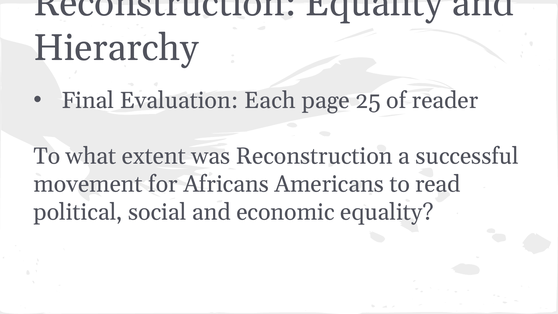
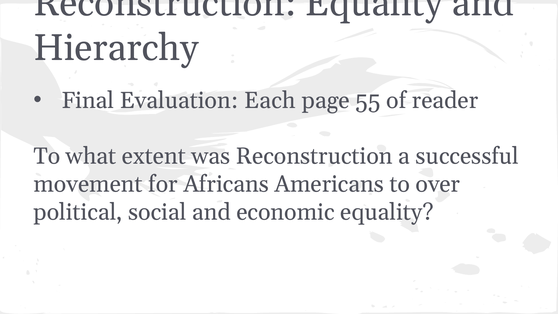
25: 25 -> 55
read: read -> over
